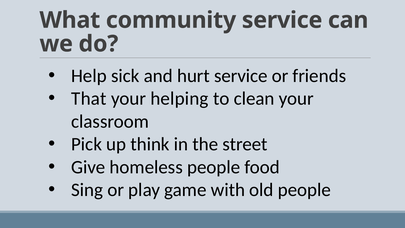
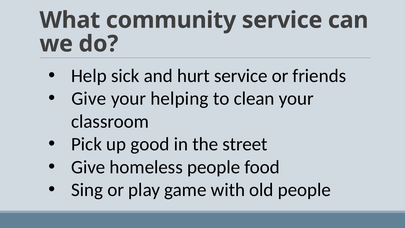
That at (89, 99): That -> Give
think: think -> good
